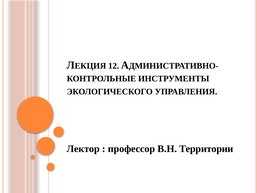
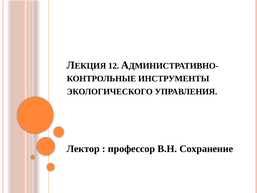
Территории: Территории -> Сохранение
